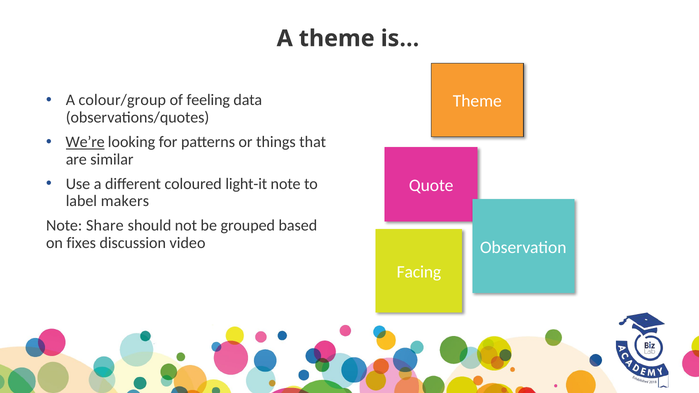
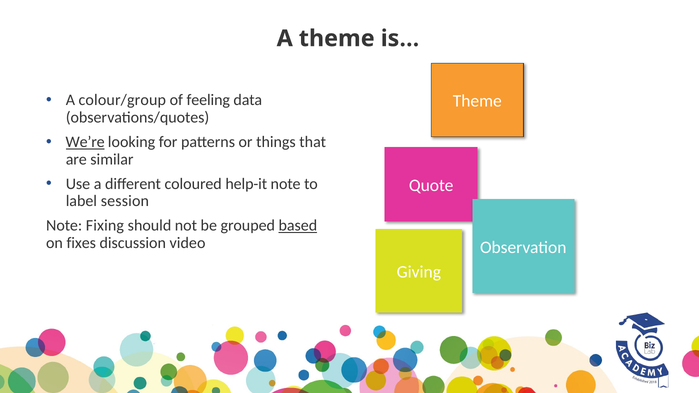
light-it: light-it -> help-it
makers: makers -> session
Share: Share -> Fixing
based underline: none -> present
Facing: Facing -> Giving
